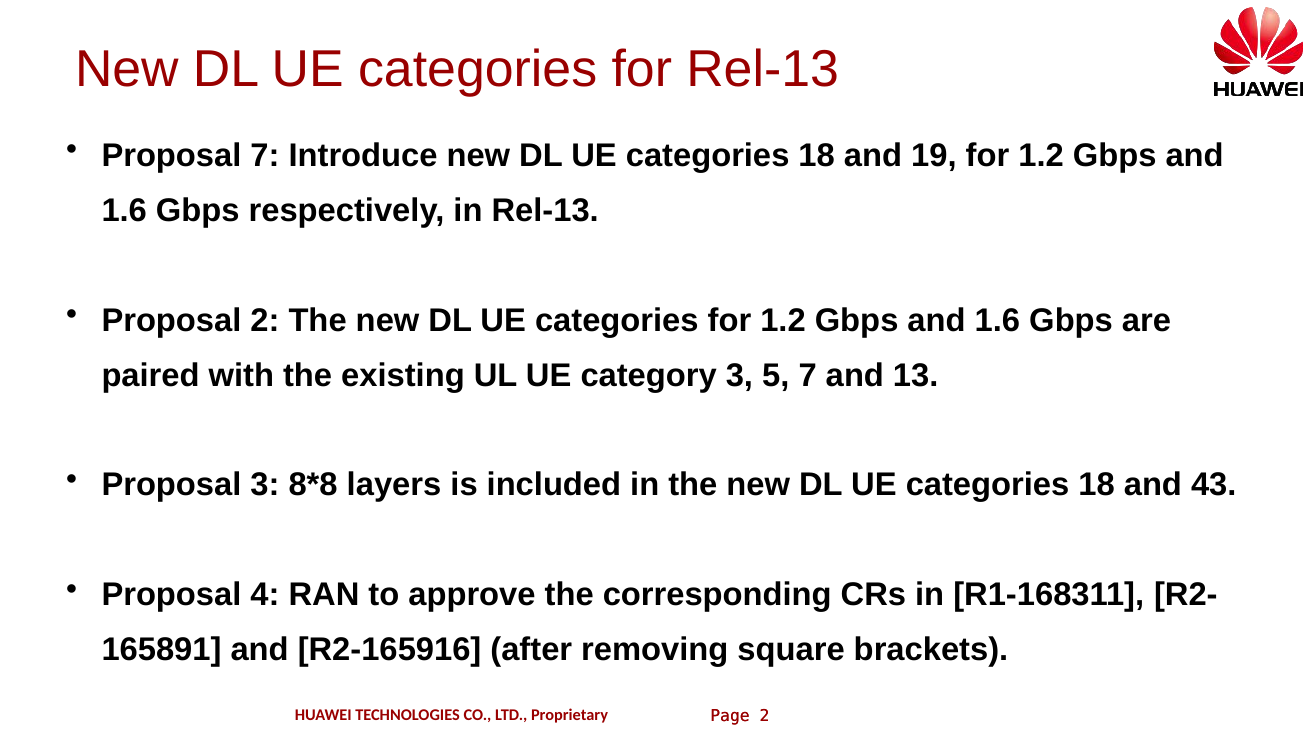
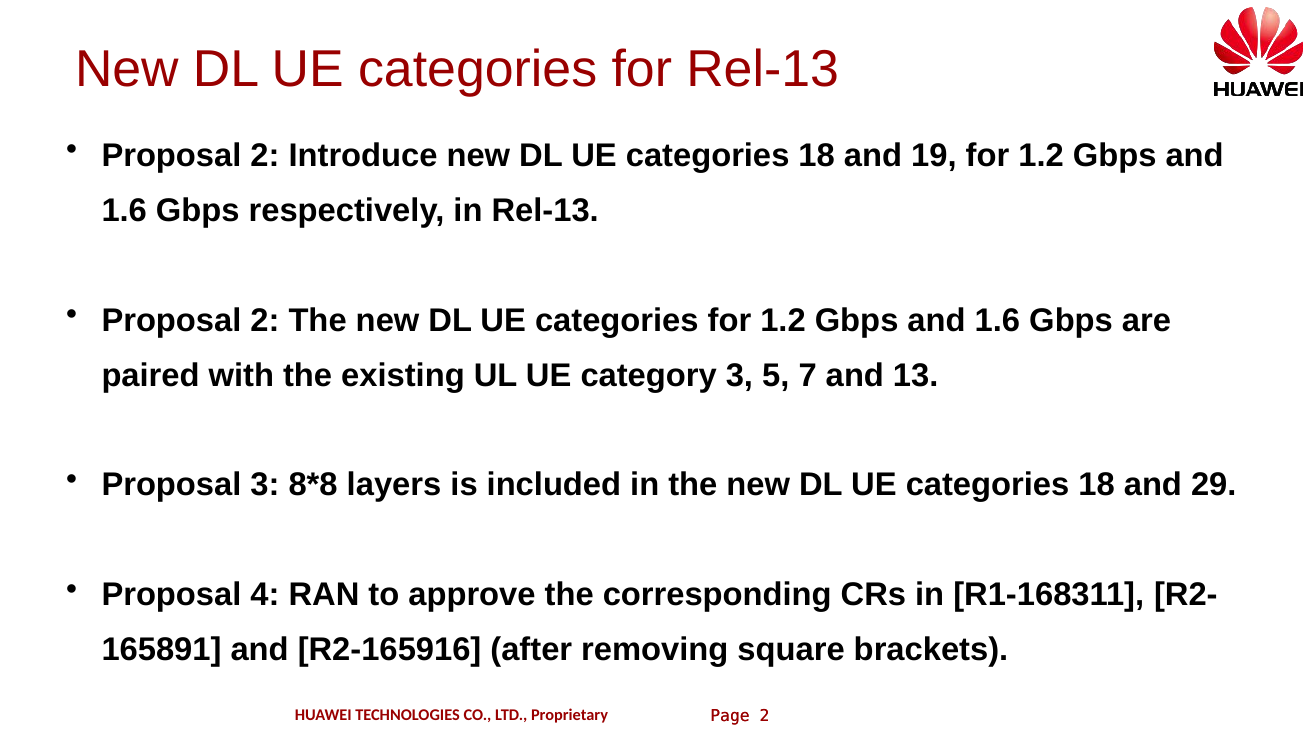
7 at (265, 156): 7 -> 2
43: 43 -> 29
